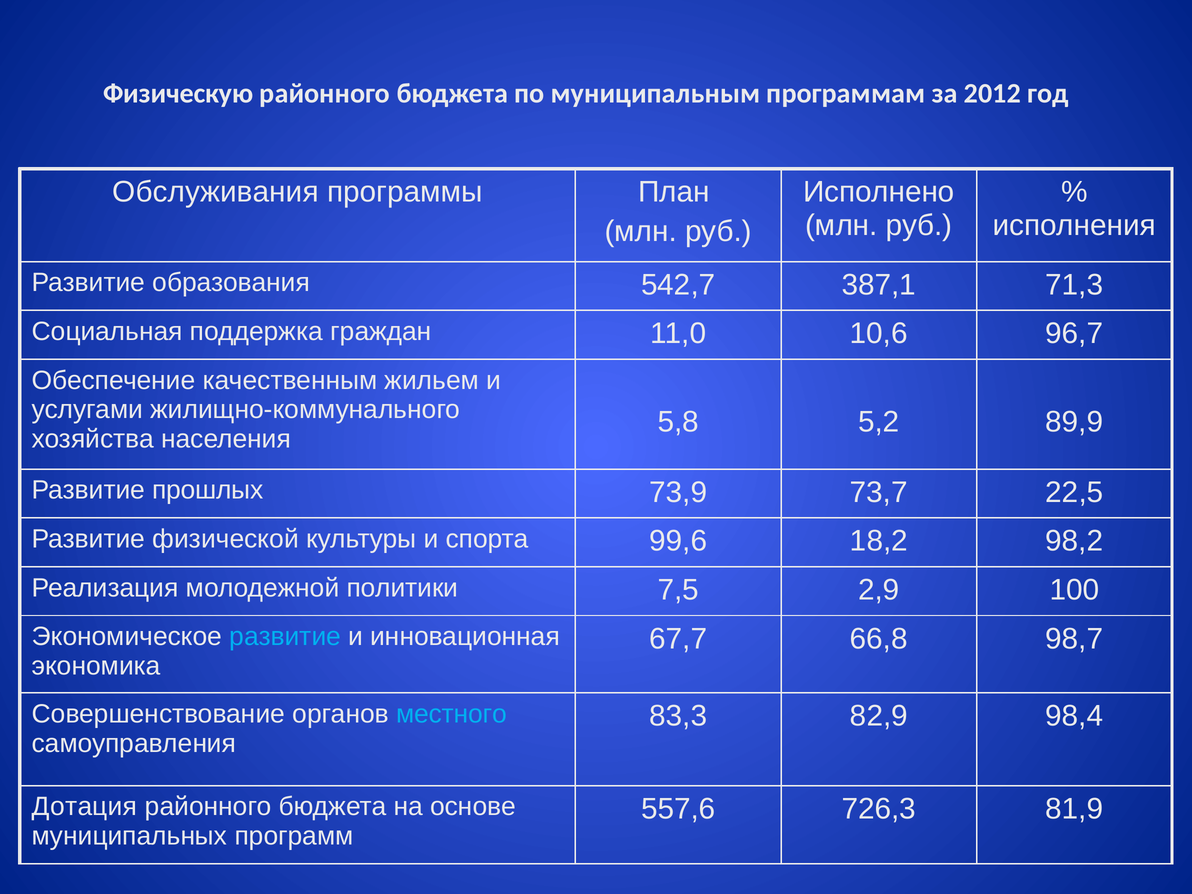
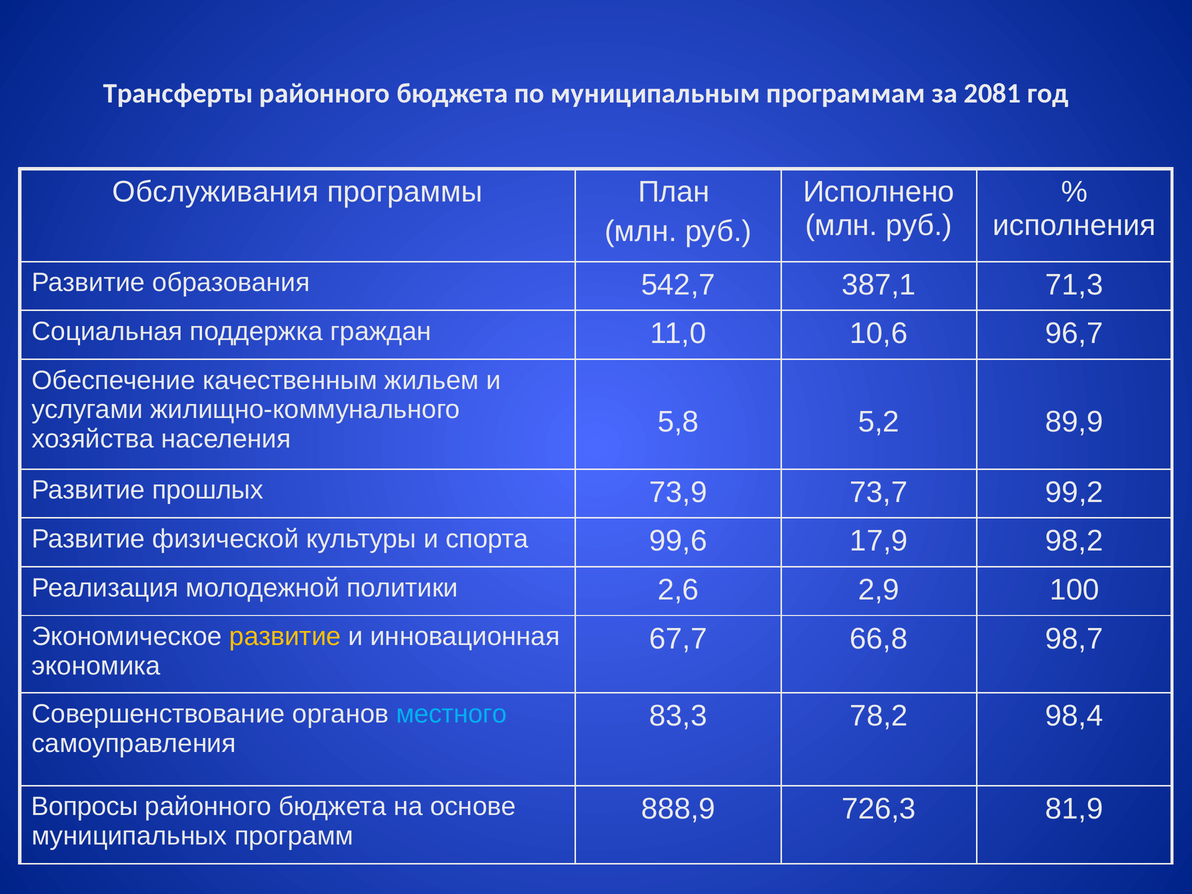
Физическую: Физическую -> Трансферты
2012: 2012 -> 2081
22,5: 22,5 -> 99,2
18,2: 18,2 -> 17,9
7,5: 7,5 -> 2,6
развитие at (285, 637) colour: light blue -> yellow
82,9: 82,9 -> 78,2
Дотация: Дотация -> Вопросы
557,6: 557,6 -> 888,9
